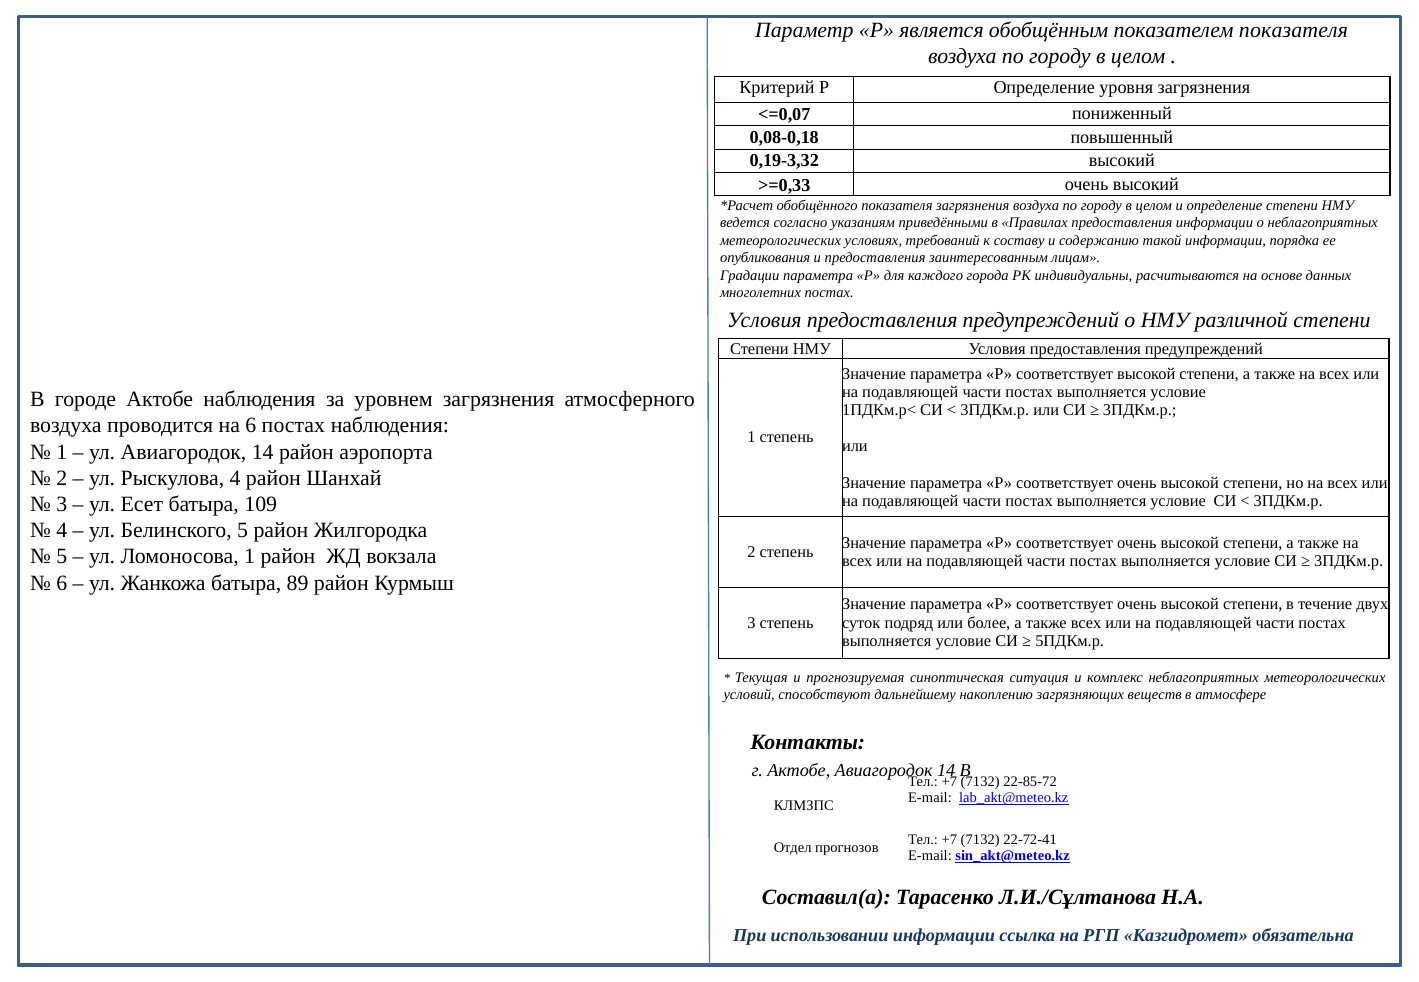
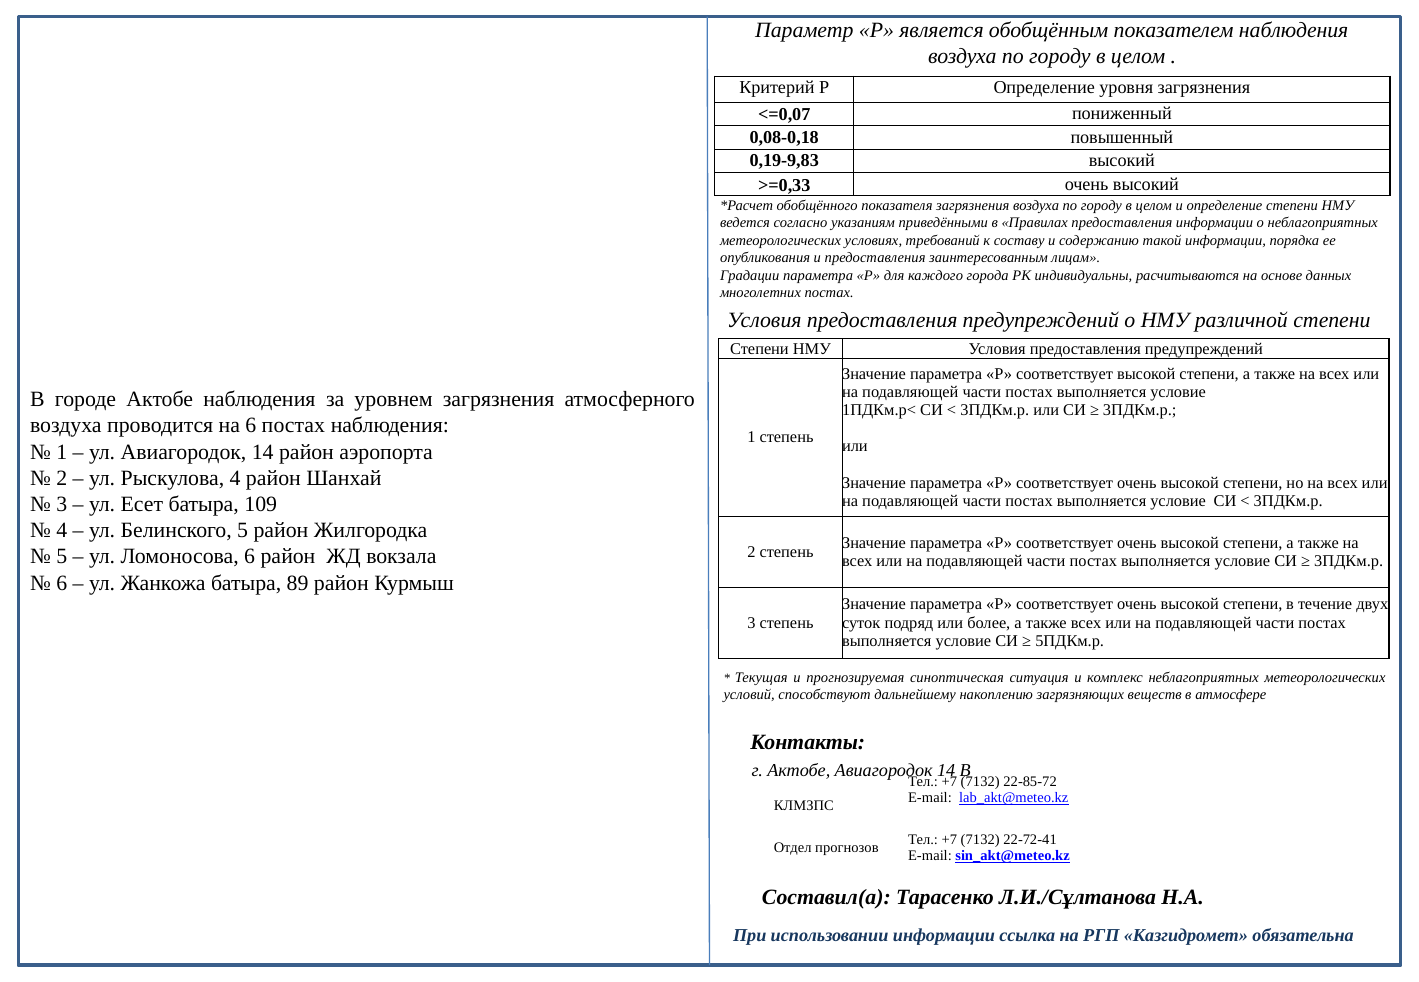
показателем показателя: показателя -> наблюдения
0,19-3,32: 0,19-3,32 -> 0,19-9,83
Ломоносова 1: 1 -> 6
